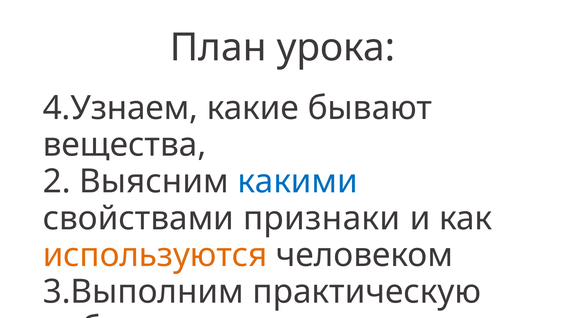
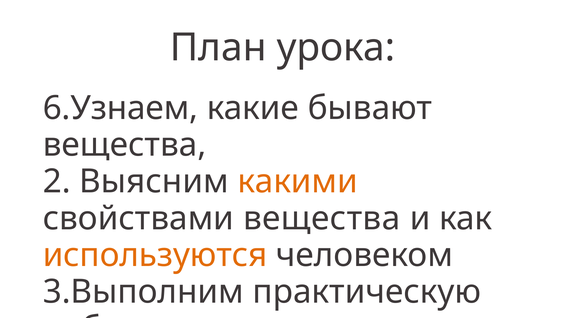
4.Узнаем: 4.Узнаем -> 6.Узнаем
какими colour: blue -> orange
свойствами признаки: признаки -> вещества
